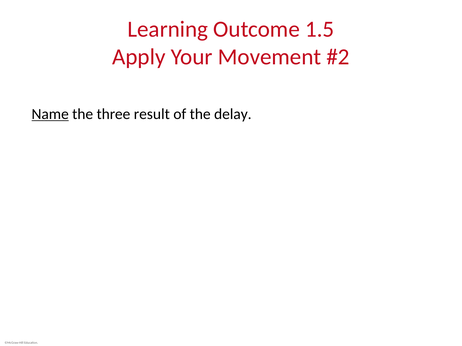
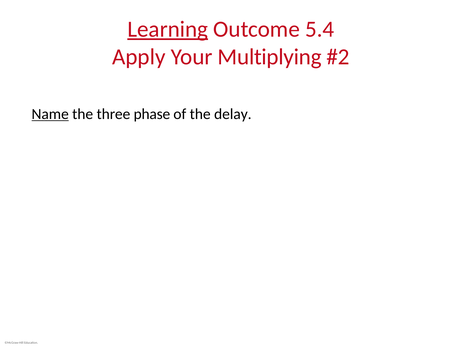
Learning underline: none -> present
1.5: 1.5 -> 5.4
Movement: Movement -> Multiplying
result: result -> phase
